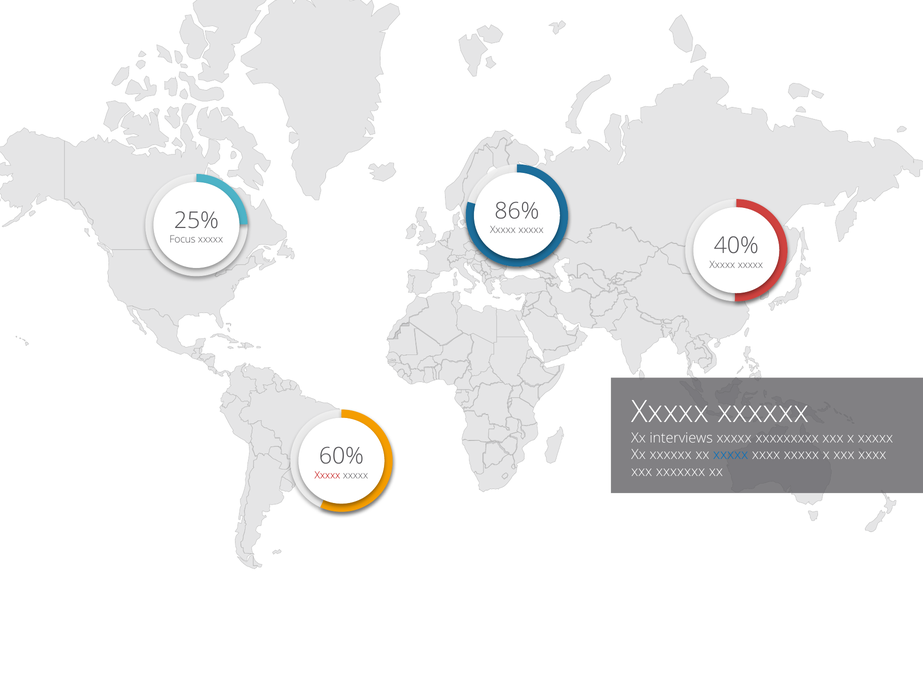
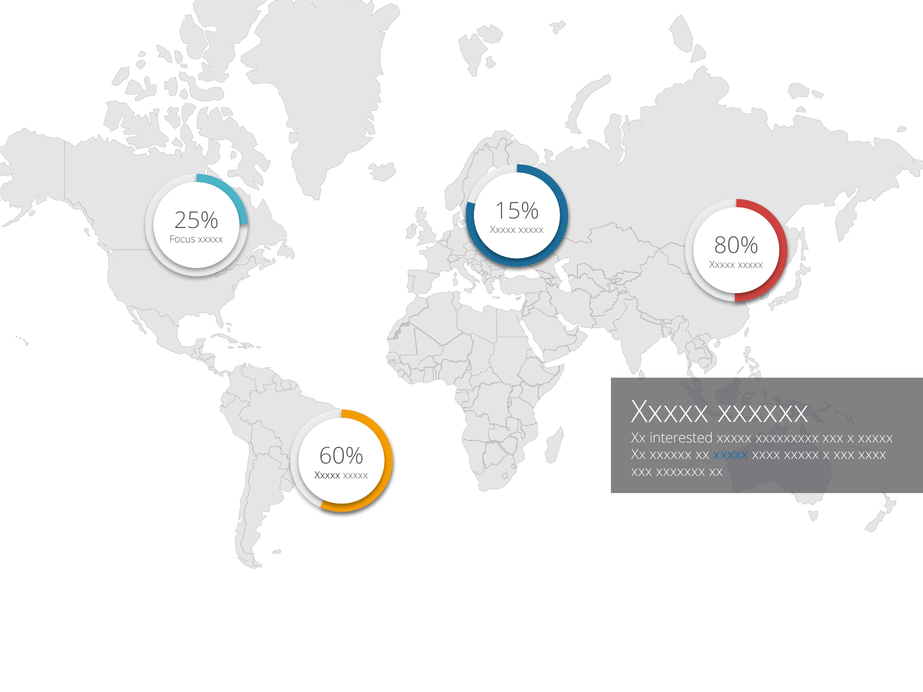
86%: 86% -> 15%
40%: 40% -> 80%
interviews: interviews -> interested
Xxxxx at (327, 475) colour: red -> black
